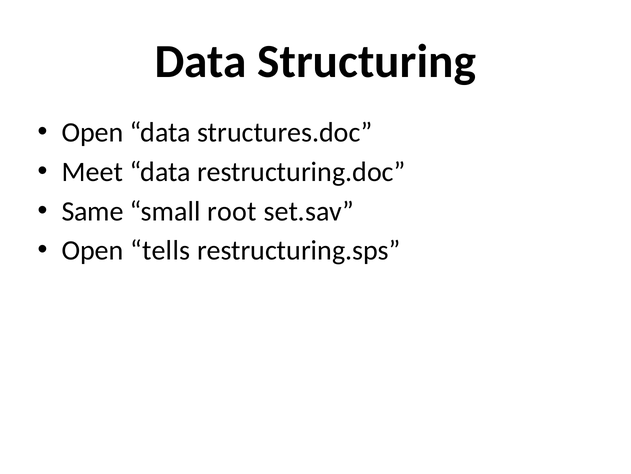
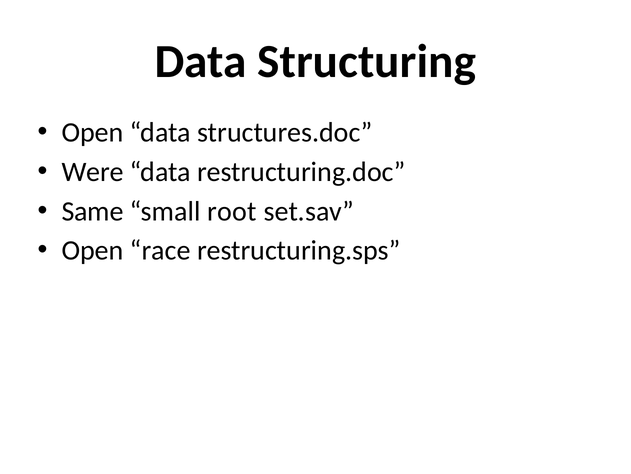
Meet: Meet -> Were
tells: tells -> race
